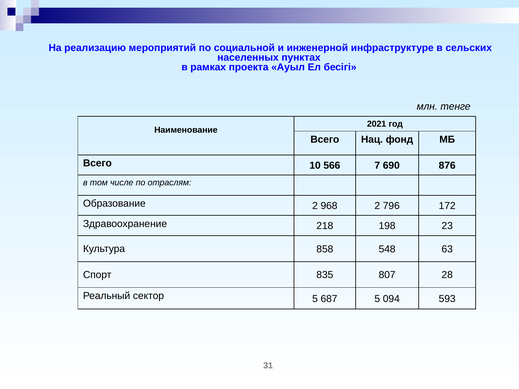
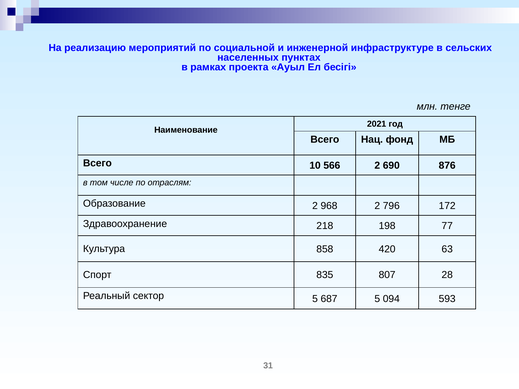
566 7: 7 -> 2
23: 23 -> 77
548: 548 -> 420
